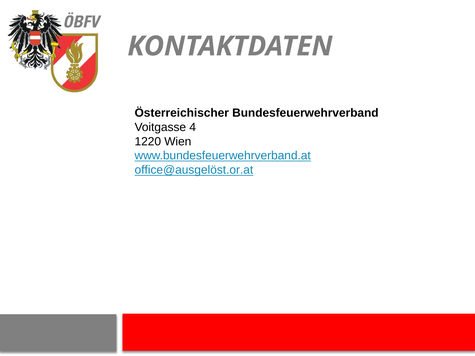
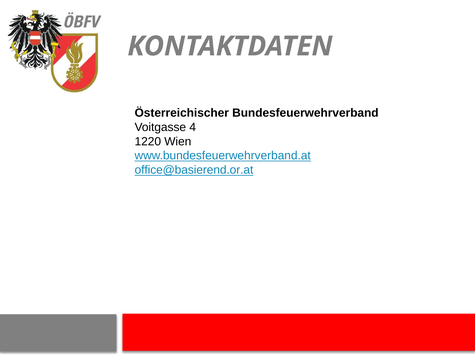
office@ausgelöst.or.at: office@ausgelöst.or.at -> office@basierend.or.at
